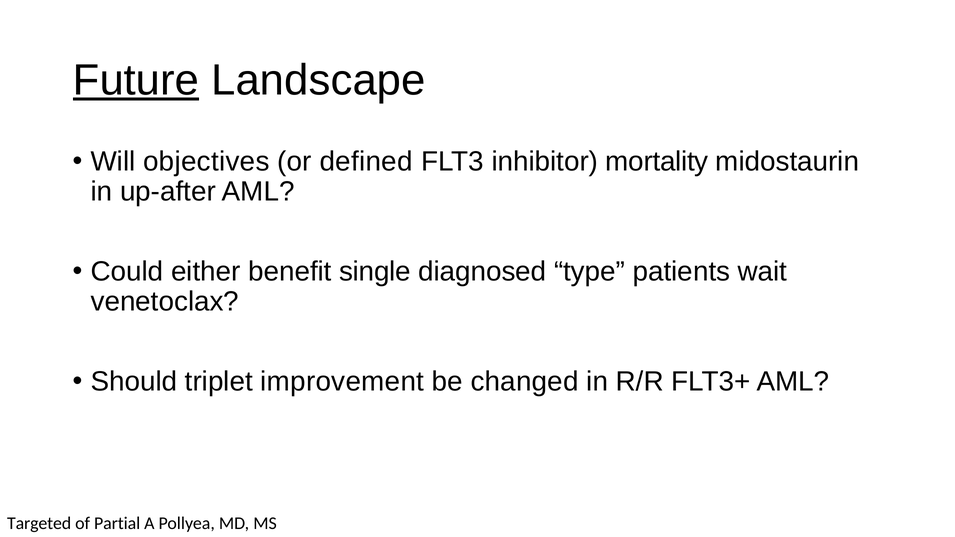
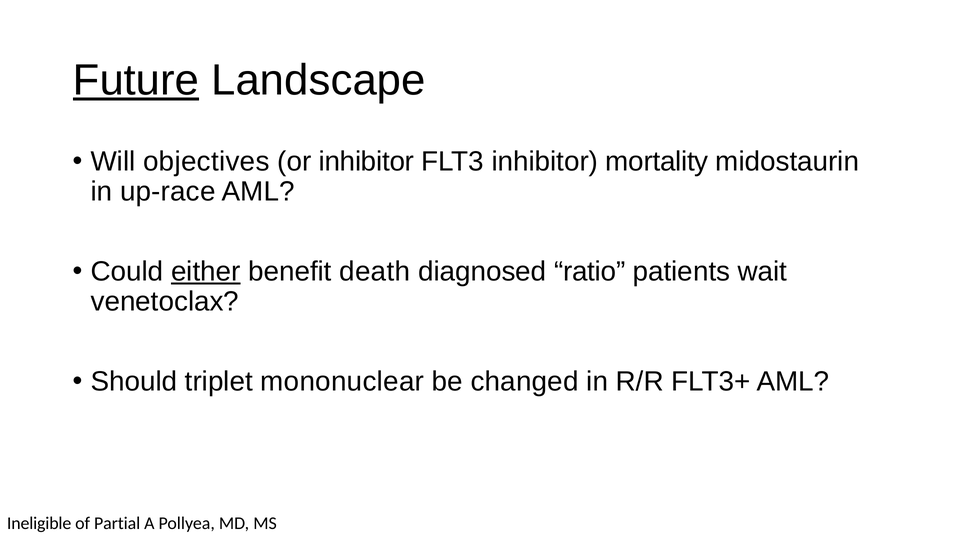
or defined: defined -> inhibitor
up-after: up-after -> up-race
either underline: none -> present
single: single -> death
type: type -> ratio
improvement: improvement -> mononuclear
Targeted: Targeted -> Ineligible
